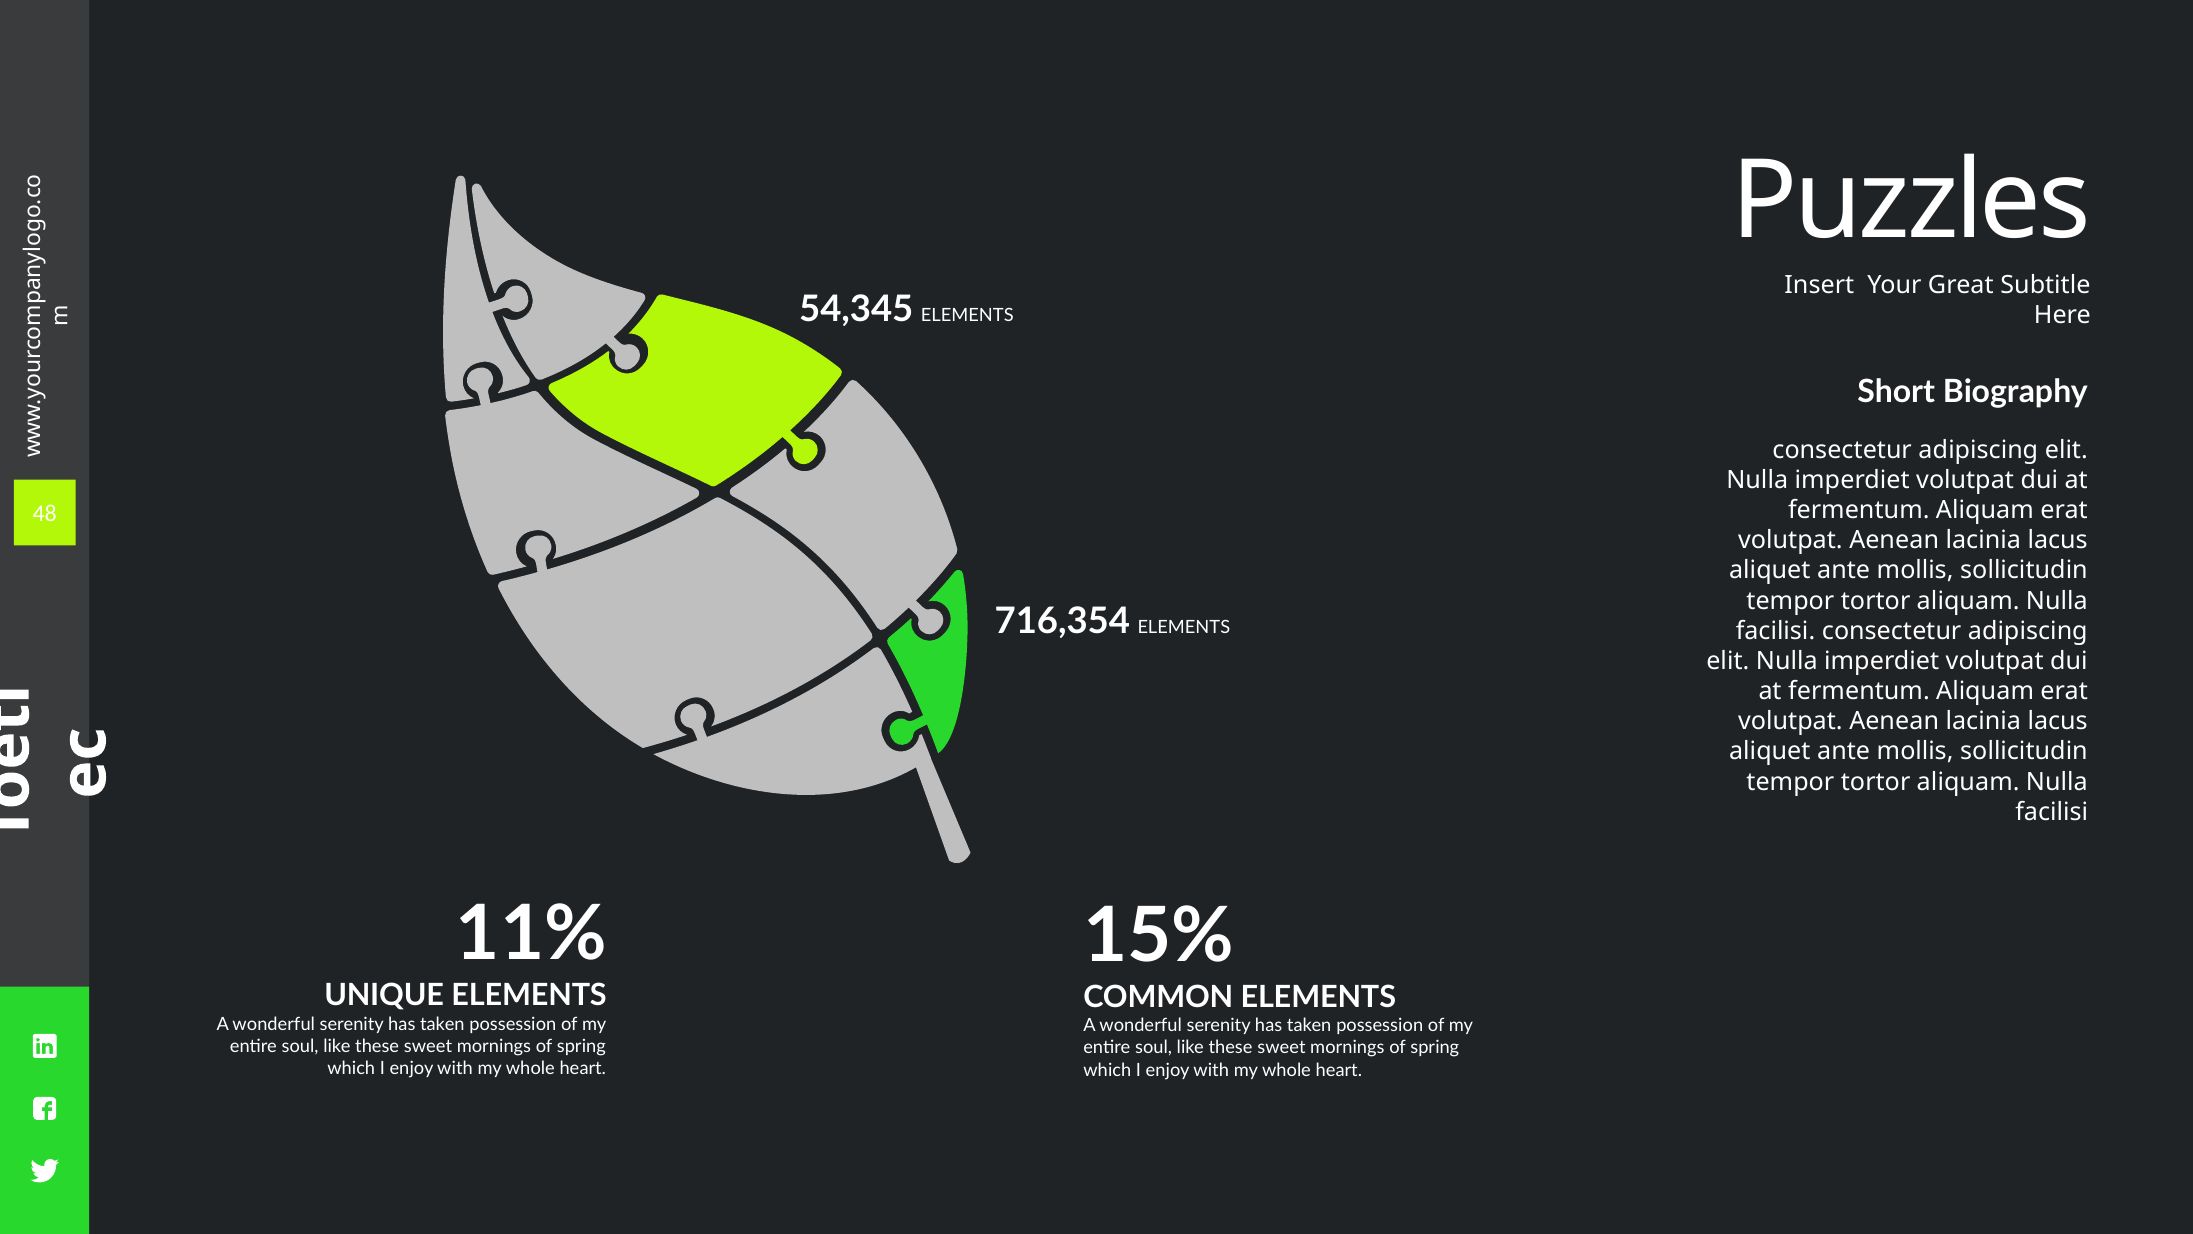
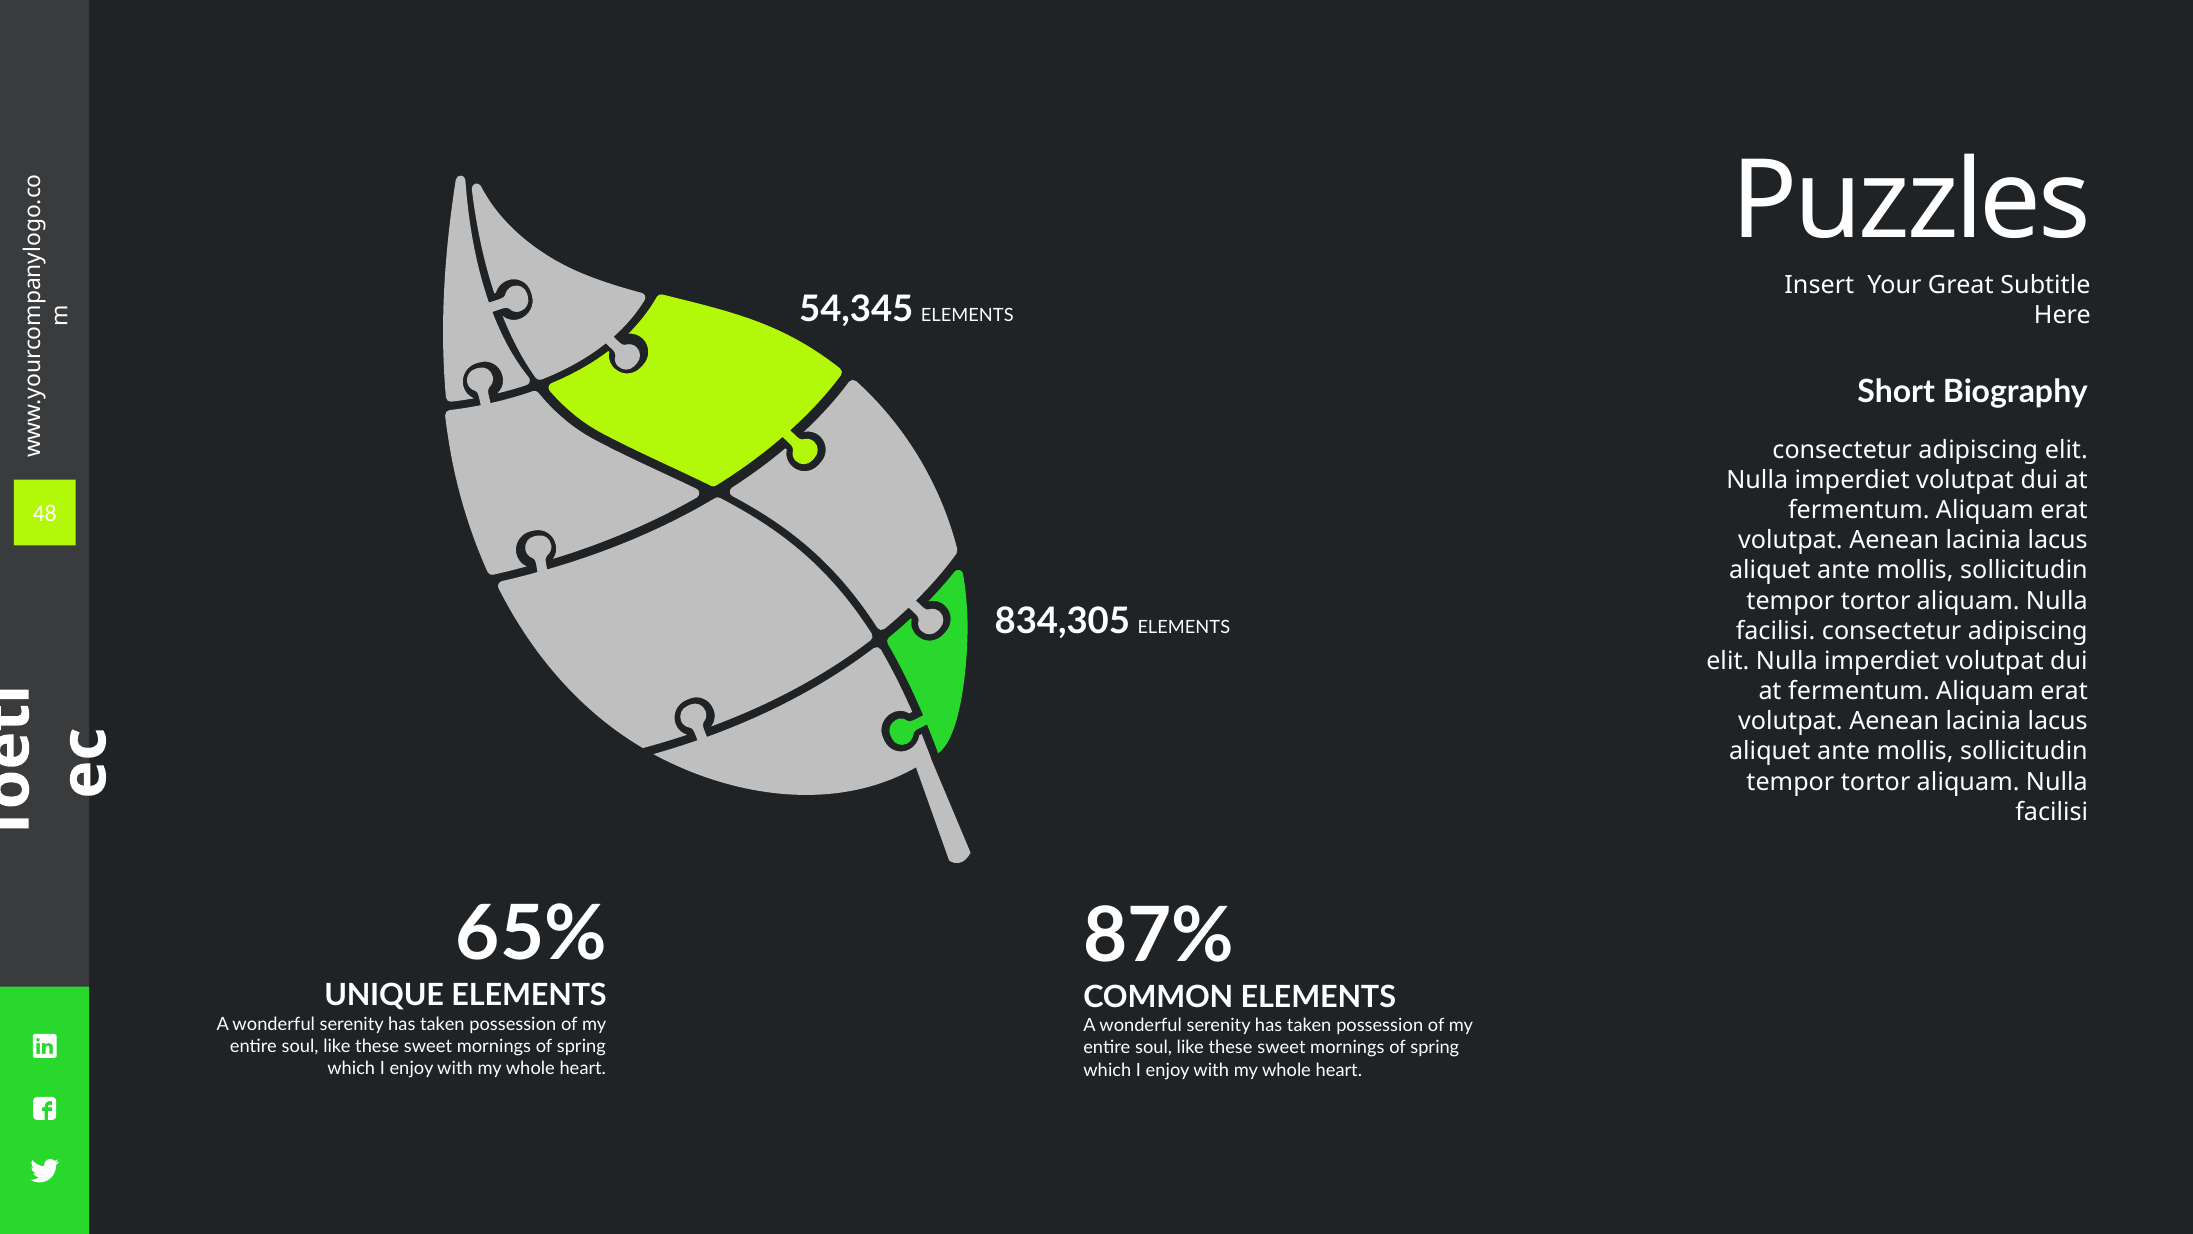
716,354: 716,354 -> 834,305
11%: 11% -> 65%
15%: 15% -> 87%
